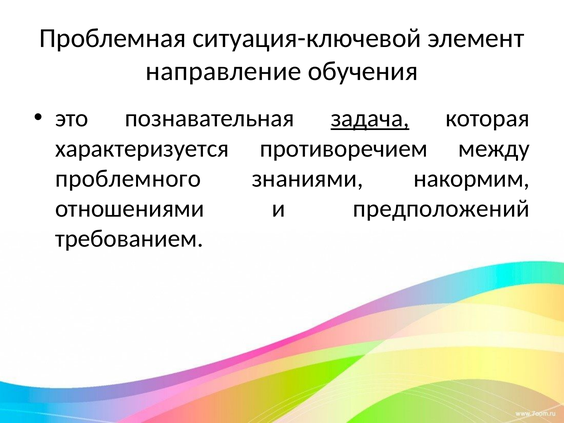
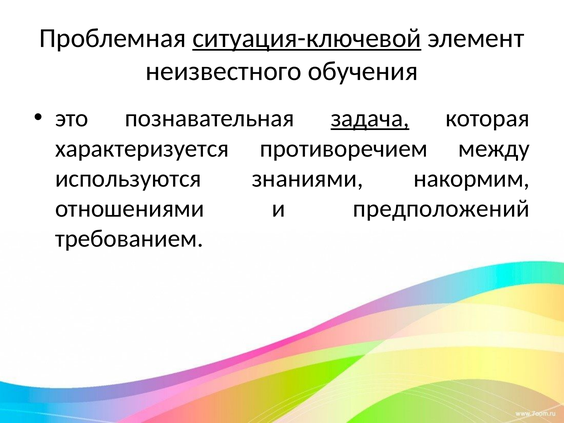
ситуация-ключевой underline: none -> present
направление: направление -> неизвестного
проблемного: проблемного -> используются
